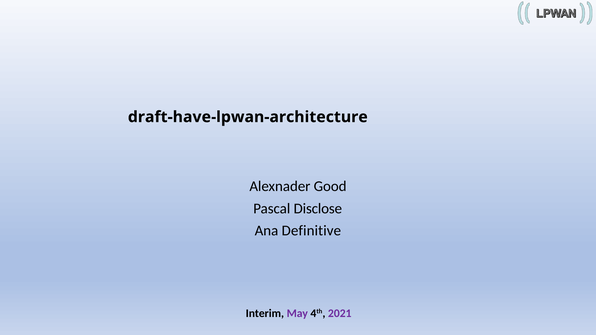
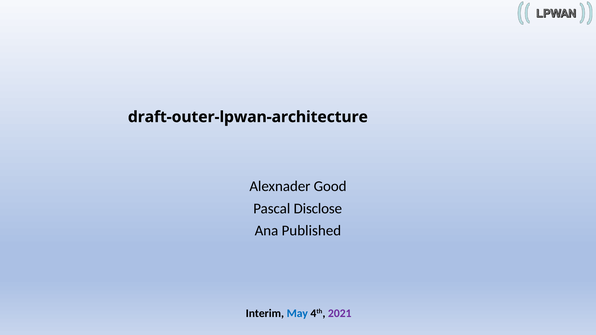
draft-have-lpwan-architecture: draft-have-lpwan-architecture -> draft-outer-lpwan-architecture
Definitive: Definitive -> Published
May colour: purple -> blue
